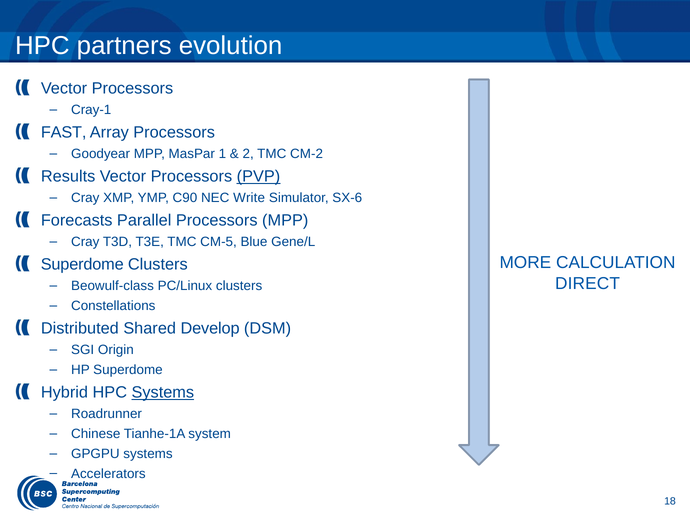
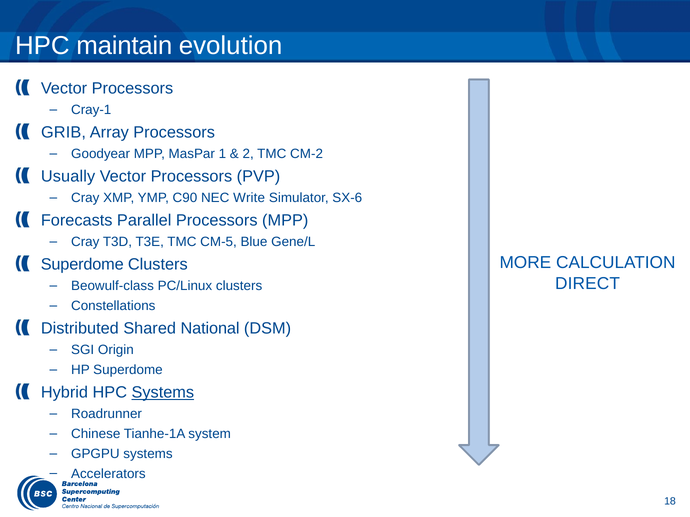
partners: partners -> maintain
FAST: FAST -> GRIB
Results: Results -> Usually
PVP underline: present -> none
Develop: Develop -> National
